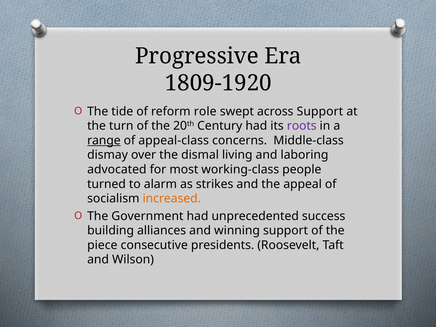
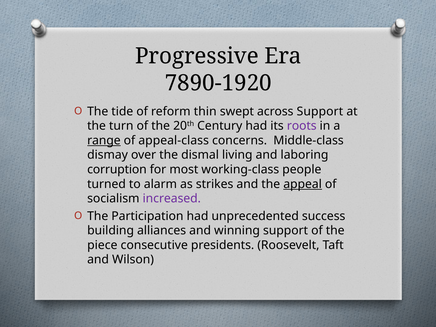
1809-1920: 1809-1920 -> 7890-1920
role: role -> thin
advocated: advocated -> corruption
appeal underline: none -> present
increased colour: orange -> purple
Government: Government -> Participation
